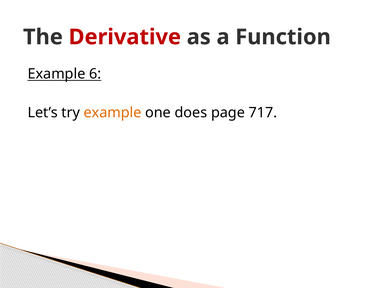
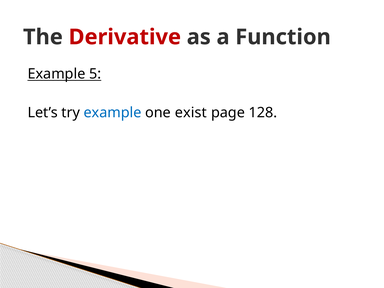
6: 6 -> 5
example at (112, 113) colour: orange -> blue
does: does -> exist
717: 717 -> 128
